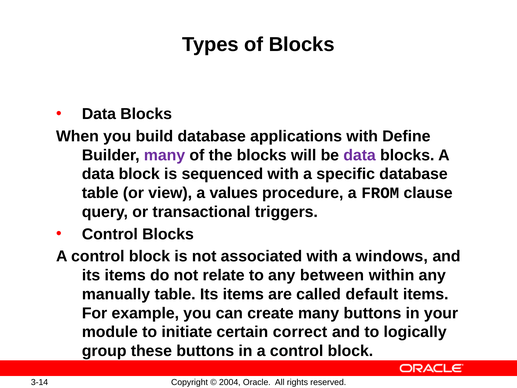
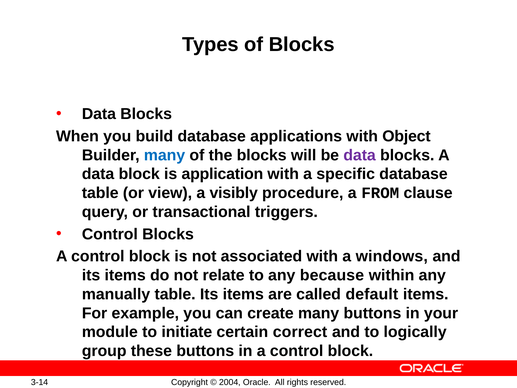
Define: Define -> Object
many at (165, 155) colour: purple -> blue
sequenced: sequenced -> application
values: values -> visibly
between: between -> because
